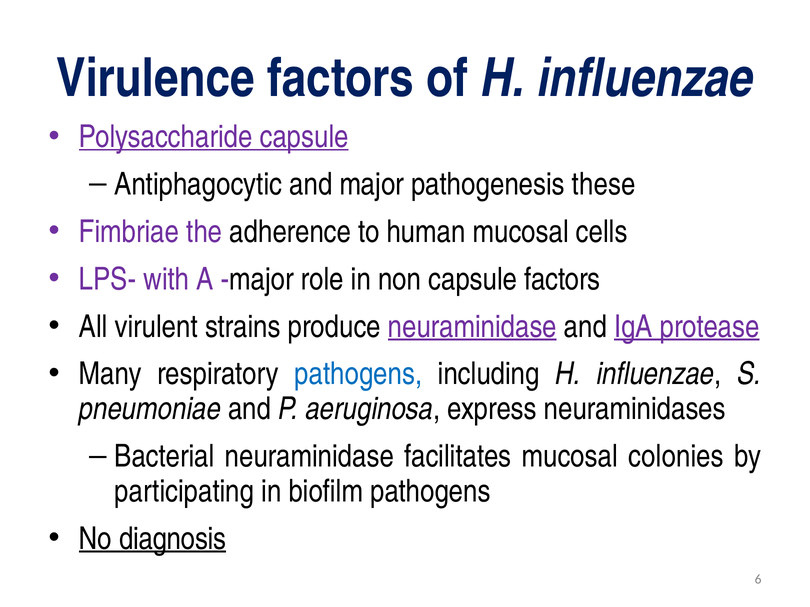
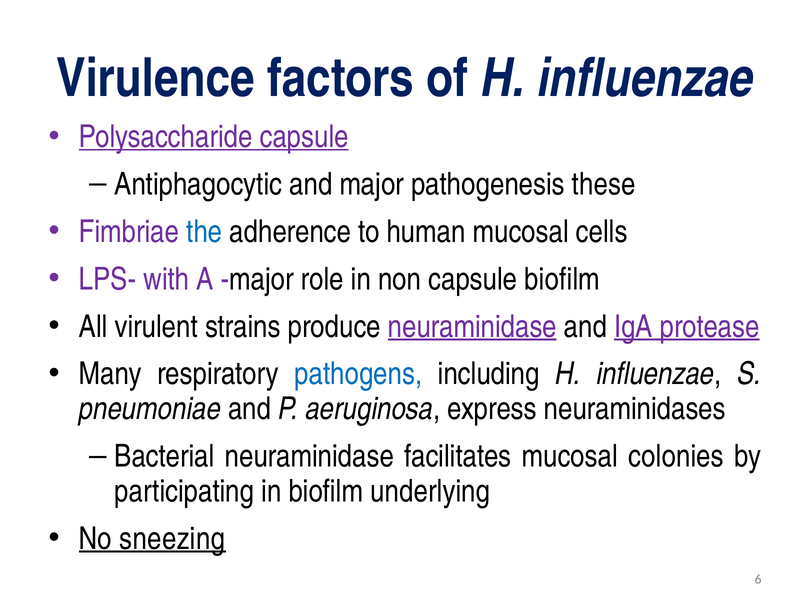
the colour: purple -> blue
capsule factors: factors -> biofilm
biofilm pathogens: pathogens -> underlying
diagnosis: diagnosis -> sneezing
